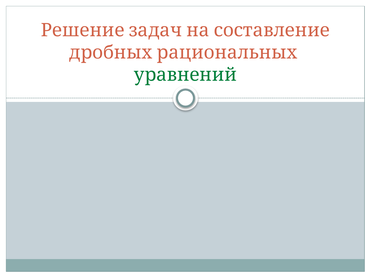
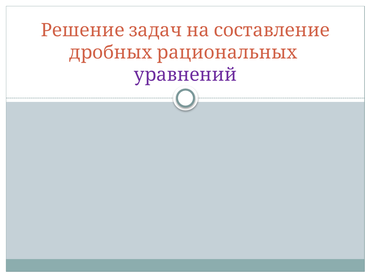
уравнений colour: green -> purple
